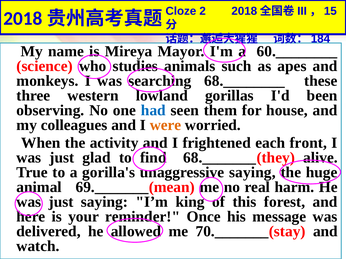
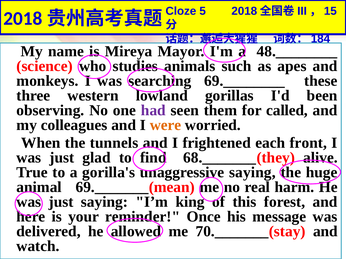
2: 2 -> 5
60.________: 60.________ -> 48.________
68.________: 68.________ -> 69.________
had colour: blue -> purple
house: house -> called
activity: activity -> tunnels
